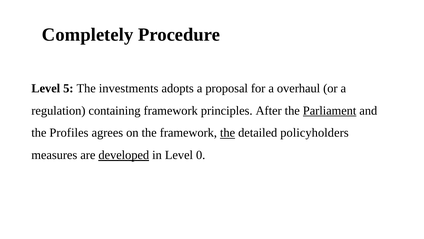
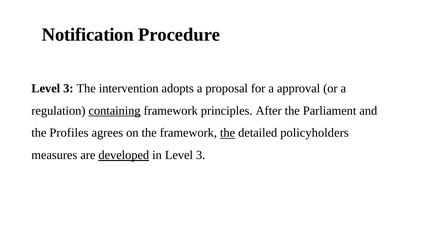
Completely: Completely -> Notification
5 at (68, 88): 5 -> 3
investments: investments -> intervention
overhaul: overhaul -> approval
containing underline: none -> present
Parliament underline: present -> none
in Level 0: 0 -> 3
